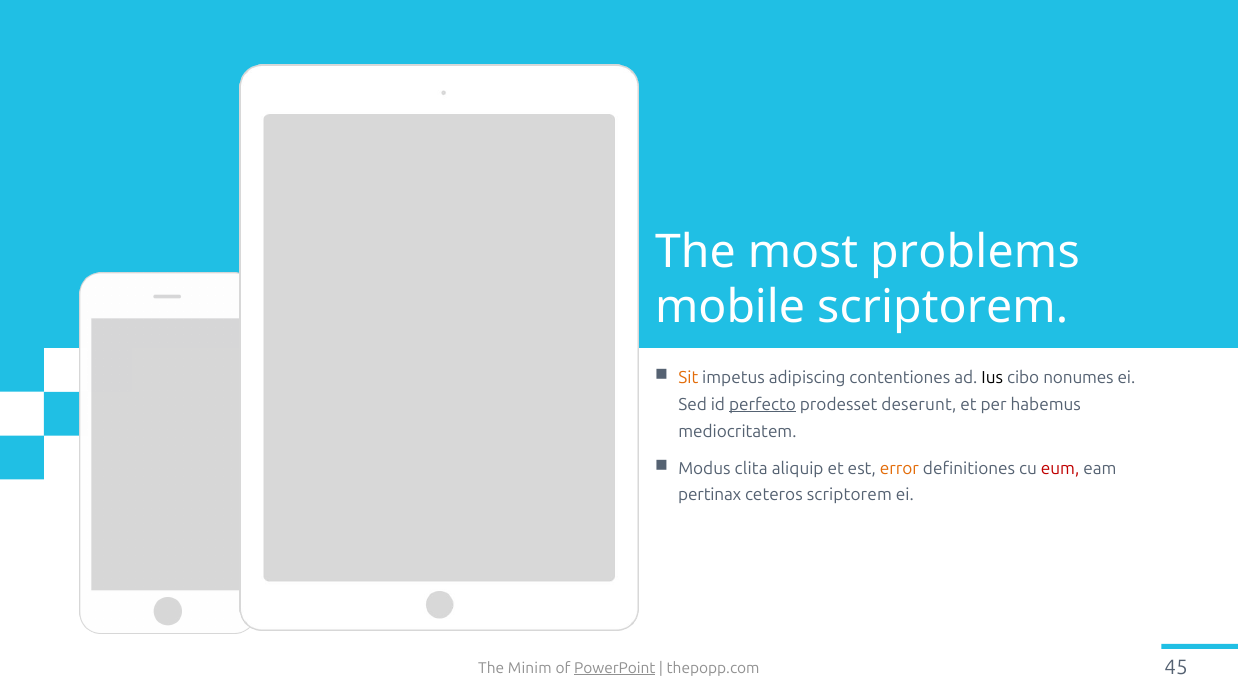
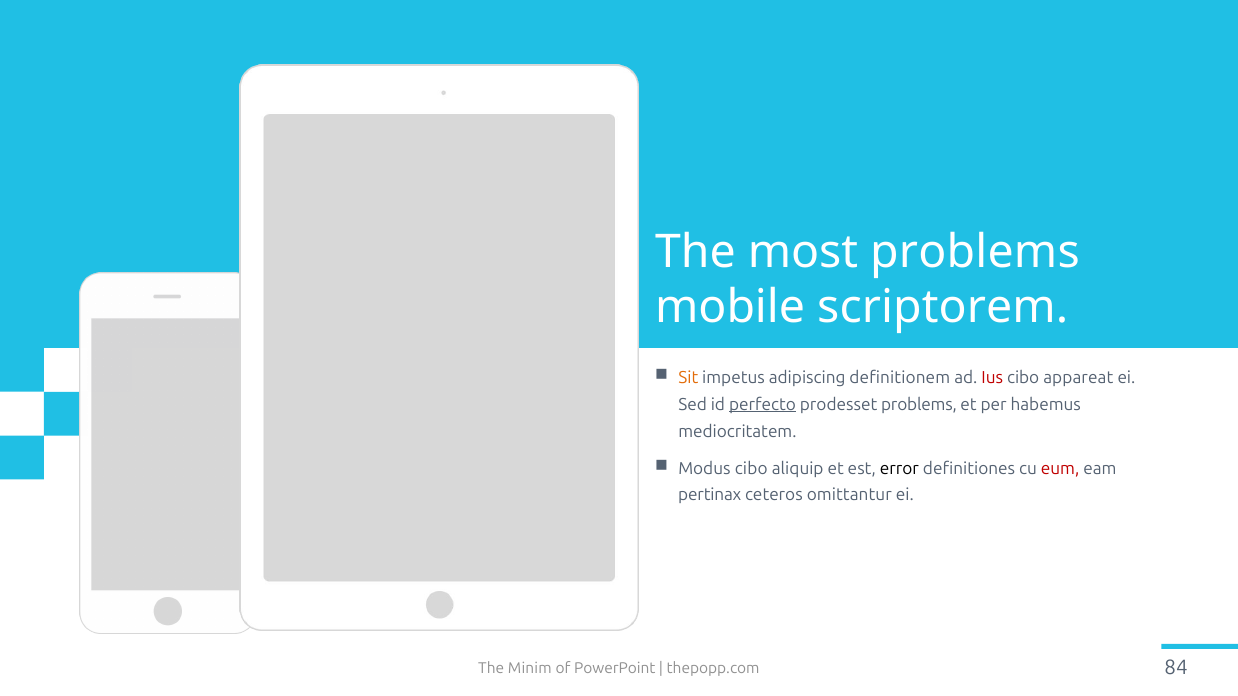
contentiones: contentiones -> definitionem
Ius colour: black -> red
nonumes: nonumes -> appareat
prodesset deserunt: deserunt -> problems
Modus clita: clita -> cibo
error colour: orange -> black
ceteros scriptorem: scriptorem -> omittantur
PowerPoint underline: present -> none
45: 45 -> 84
